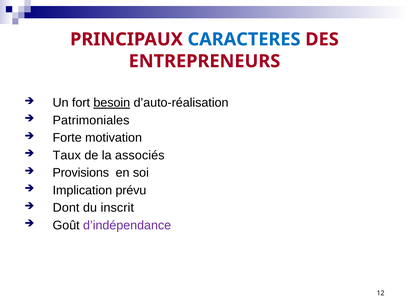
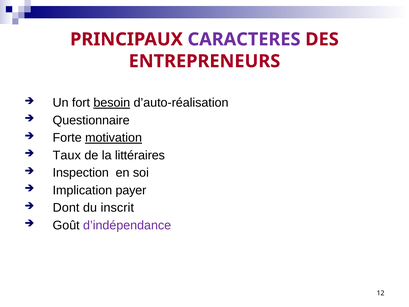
CARACTERES colour: blue -> purple
Patrimoniales: Patrimoniales -> Questionnaire
motivation underline: none -> present
associés: associés -> littéraires
Provisions: Provisions -> Inspection
prévu: prévu -> payer
